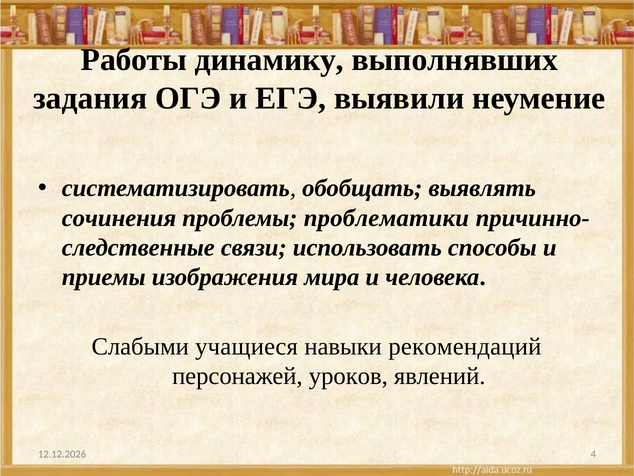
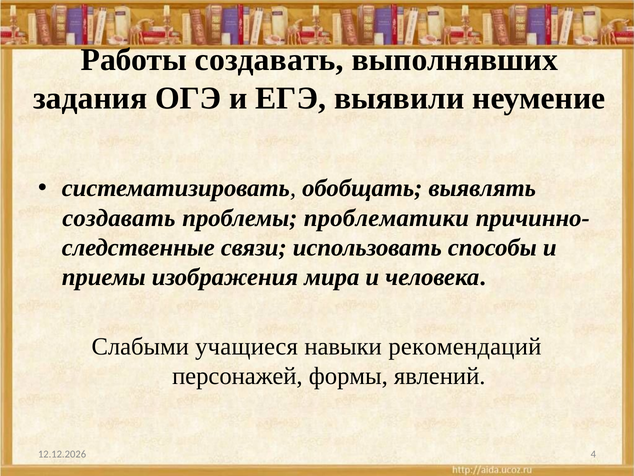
Работы динамику: динамику -> создавать
сочинения at (119, 218): сочинения -> создавать
уроков: уроков -> формы
